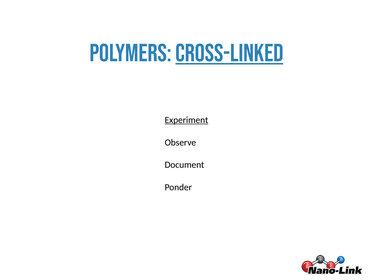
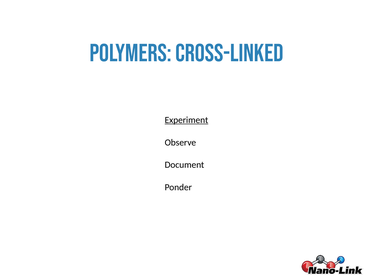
CROSS-LINKED underline: present -> none
